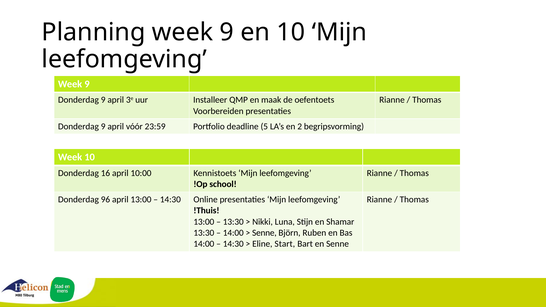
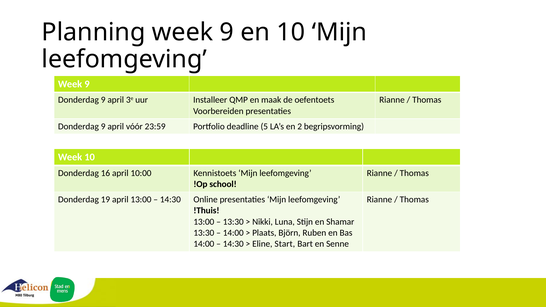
96: 96 -> 19
Senne at (264, 233): Senne -> Plaats
